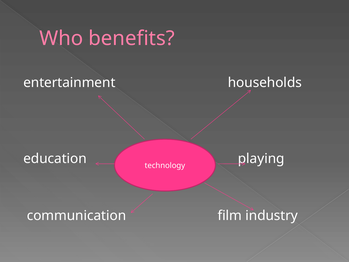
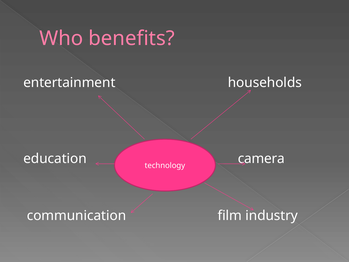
playing: playing -> camera
